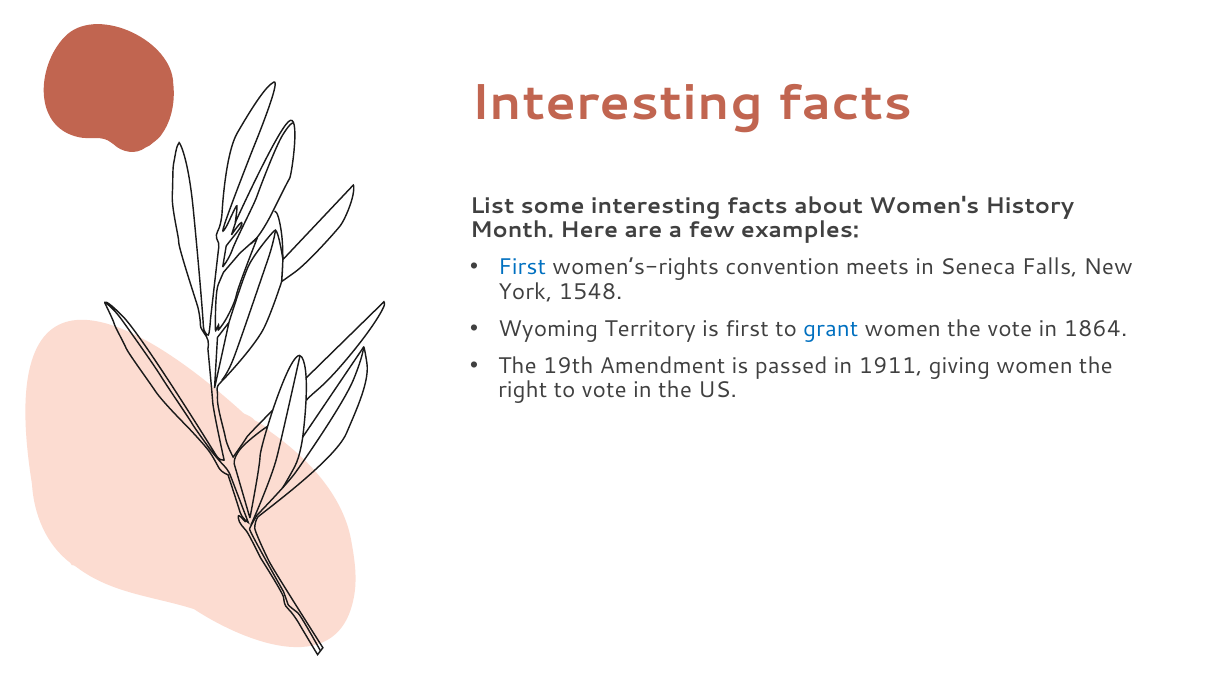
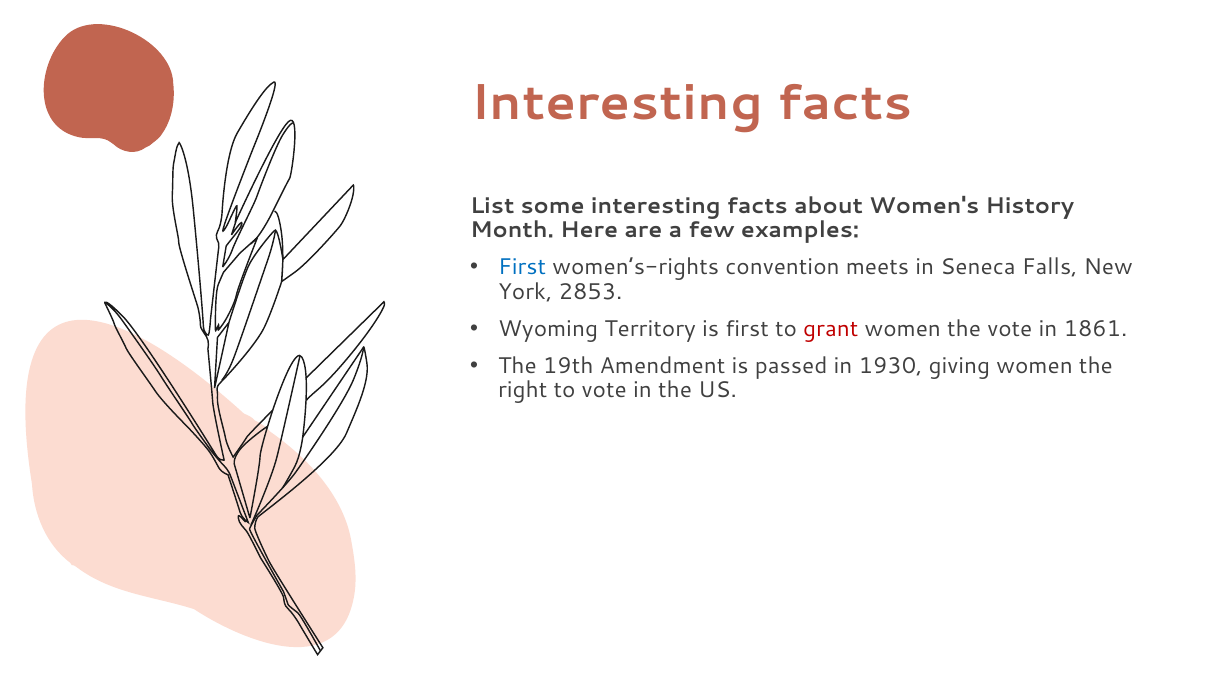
1548: 1548 -> 2853
grant colour: blue -> red
1864: 1864 -> 1861
1911: 1911 -> 1930
